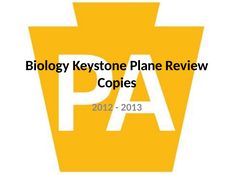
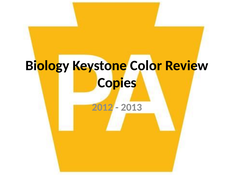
Plane: Plane -> Color
